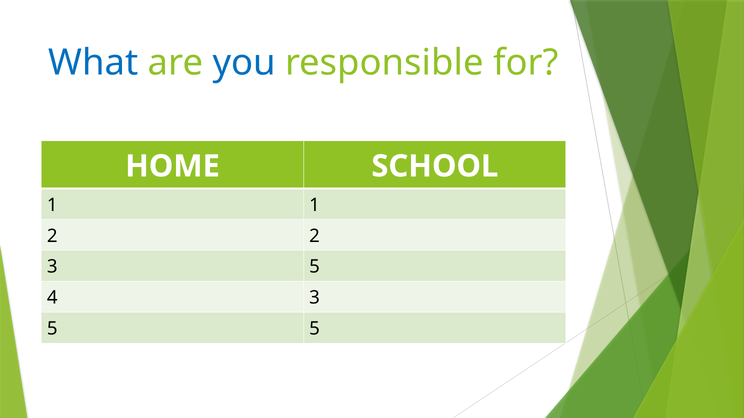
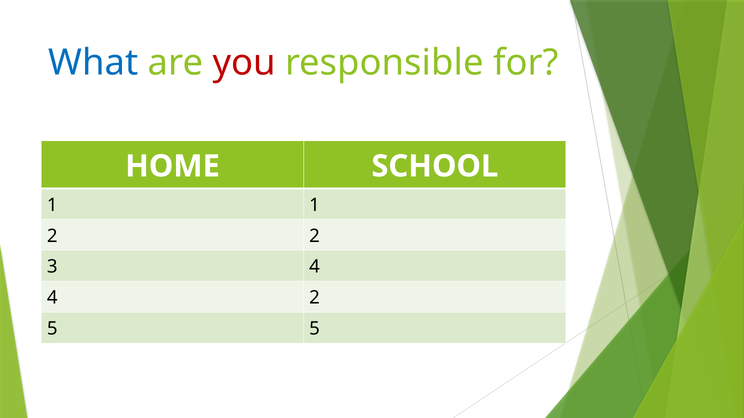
you colour: blue -> red
5 at (315, 267): 5 -> 4
4 3: 3 -> 2
